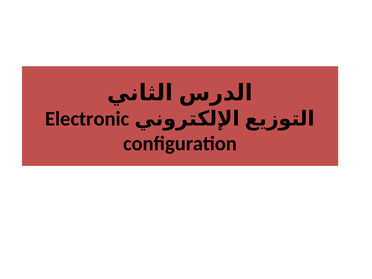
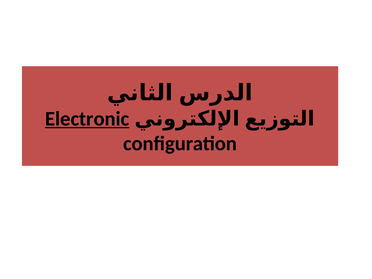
Electronic underline: none -> present
